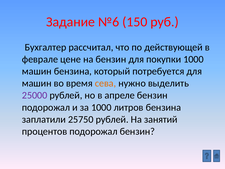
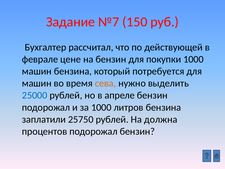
№6: №6 -> №7
25000 colour: purple -> blue
занятий: занятий -> должна
